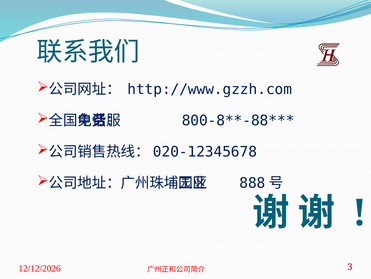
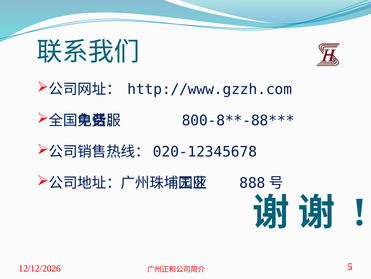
3: 3 -> 5
